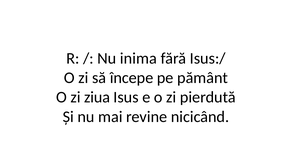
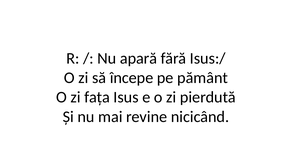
inima: inima -> apară
ziua: ziua -> fața
